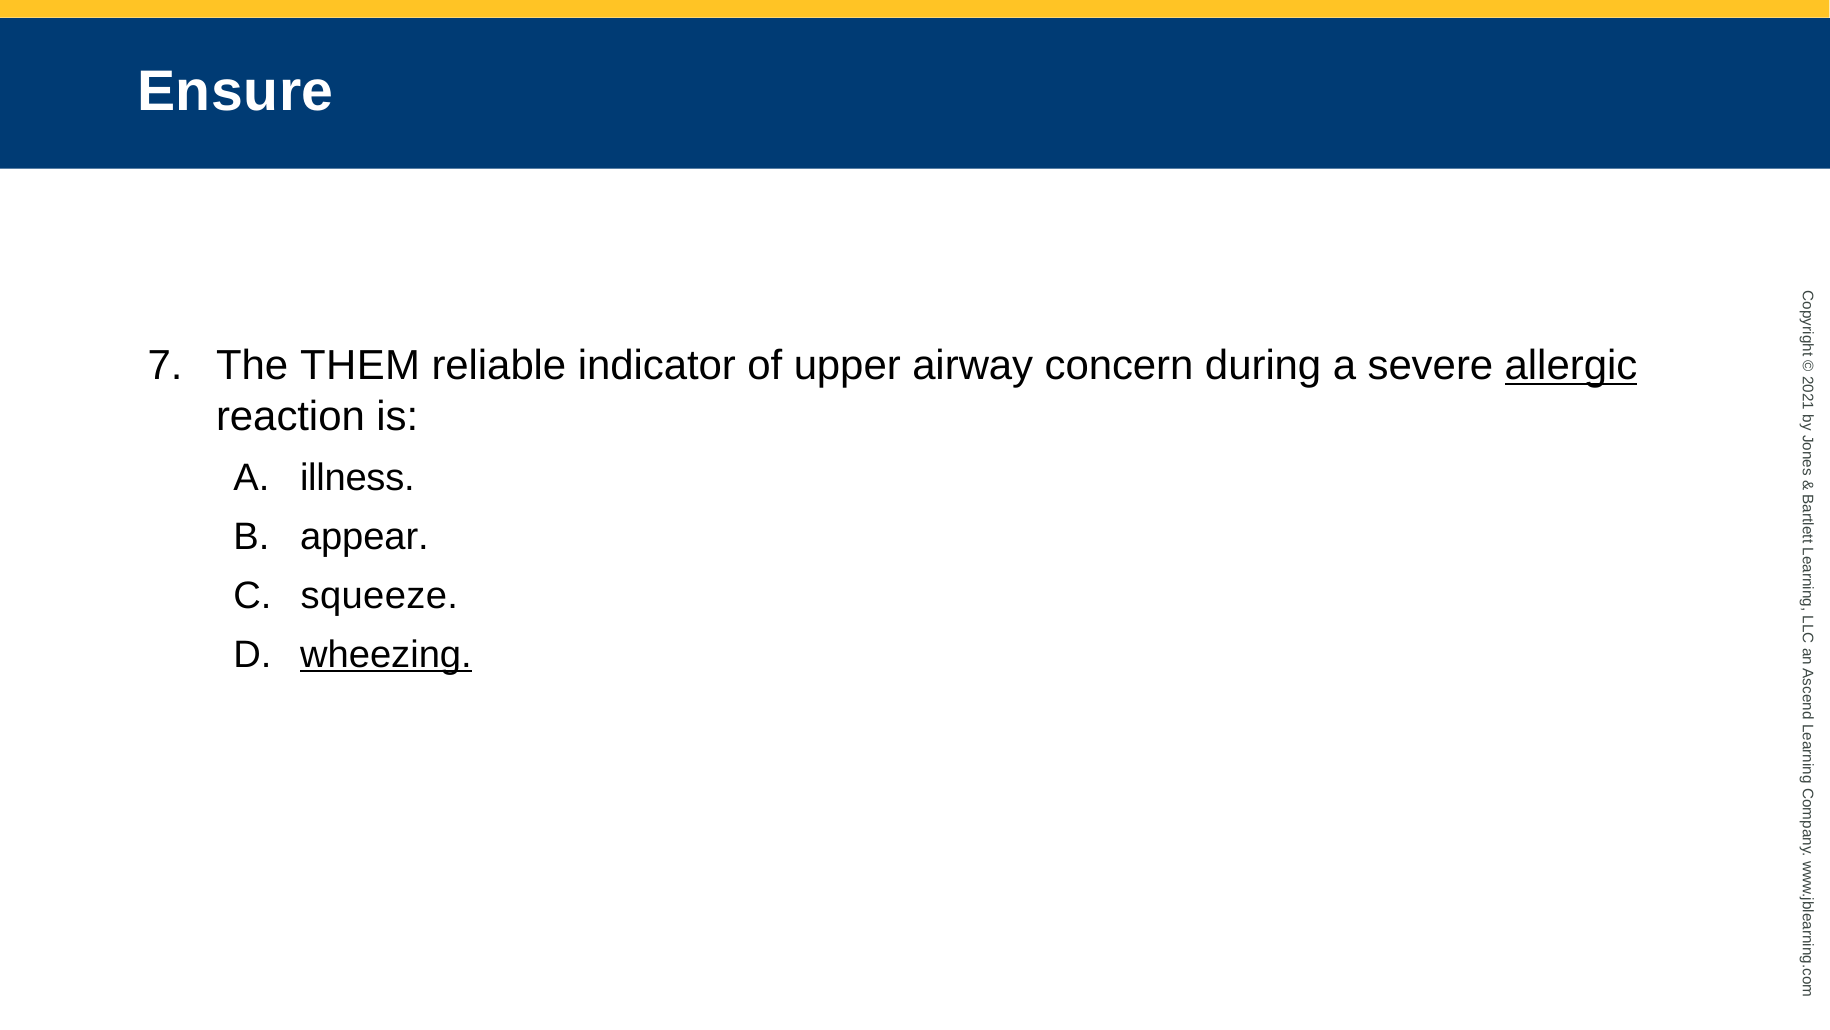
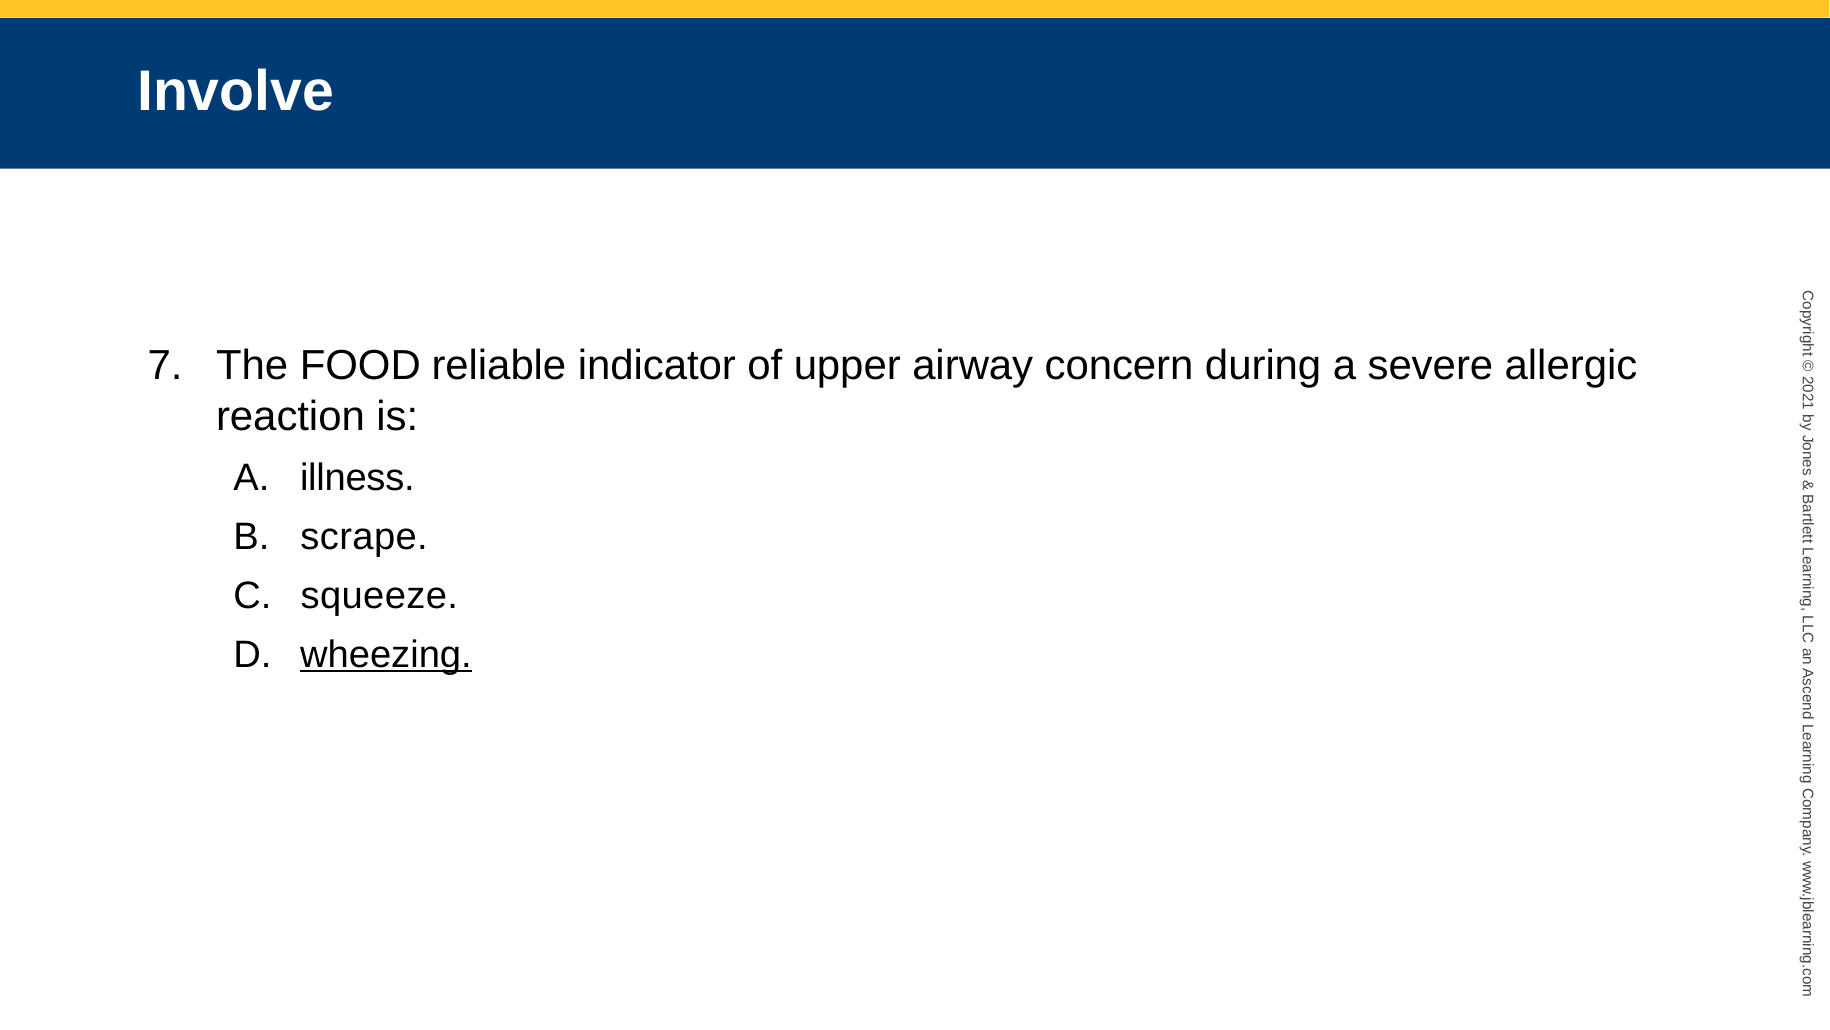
Ensure: Ensure -> Involve
THEM: THEM -> FOOD
allergic underline: present -> none
appear: appear -> scrape
